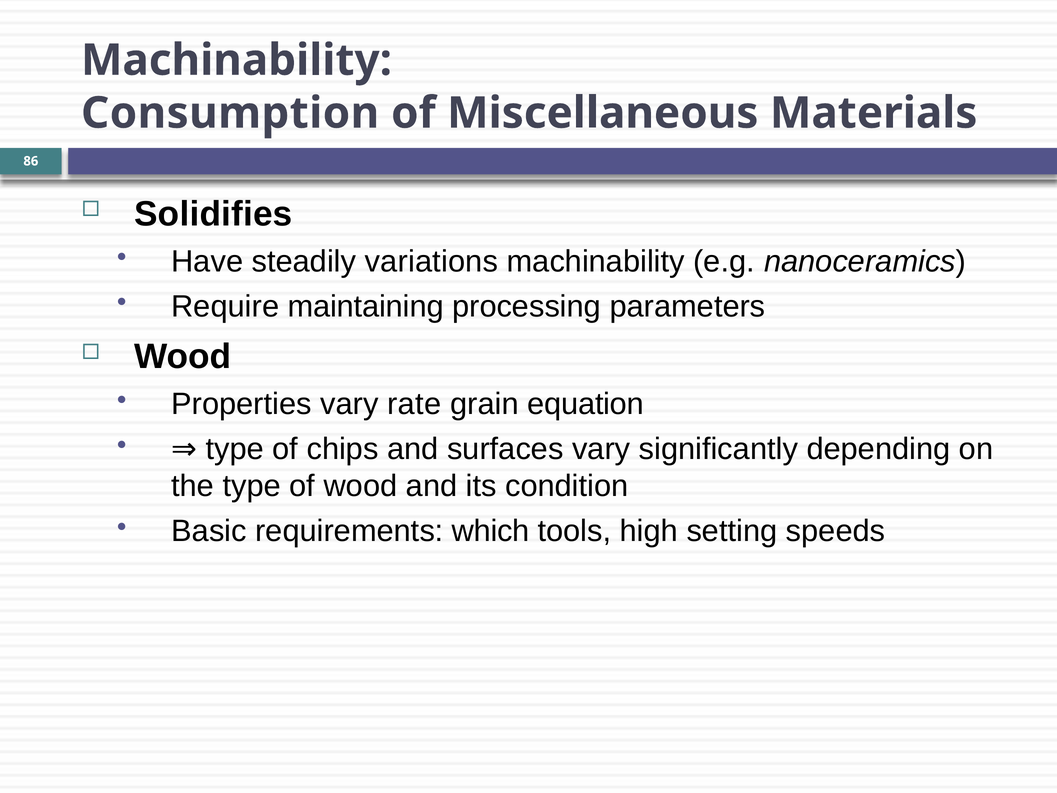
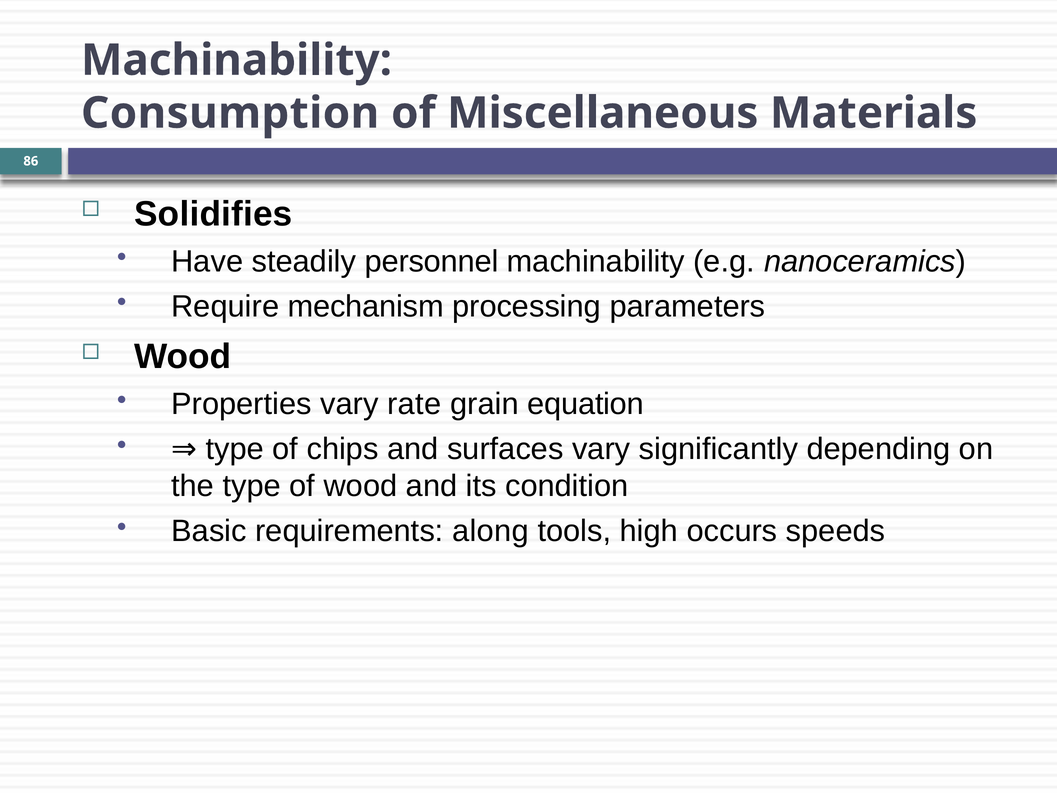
variations: variations -> personnel
maintaining: maintaining -> mechanism
which: which -> along
setting: setting -> occurs
